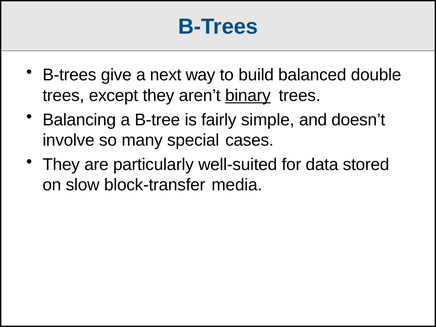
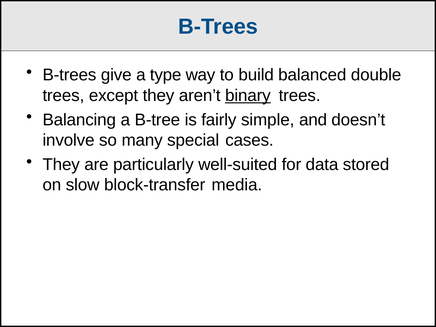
next: next -> type
